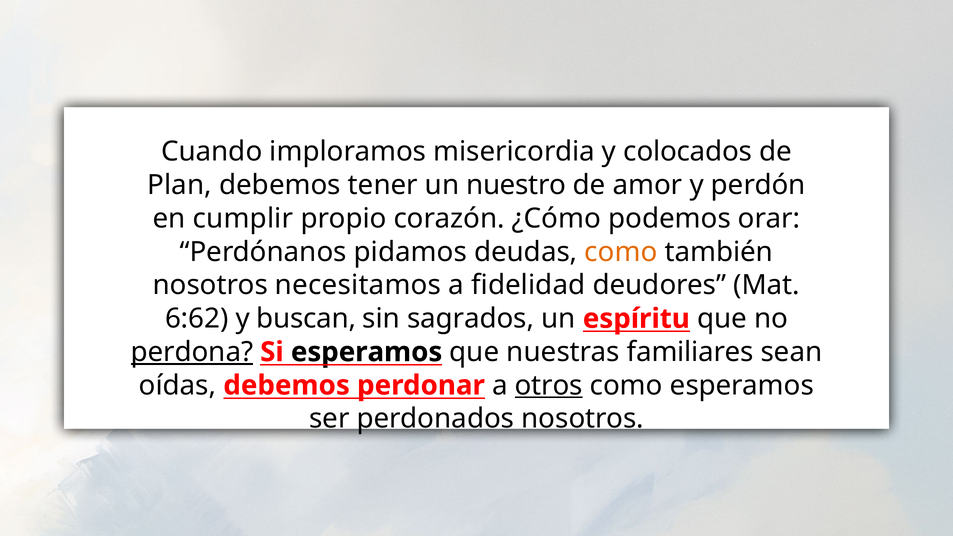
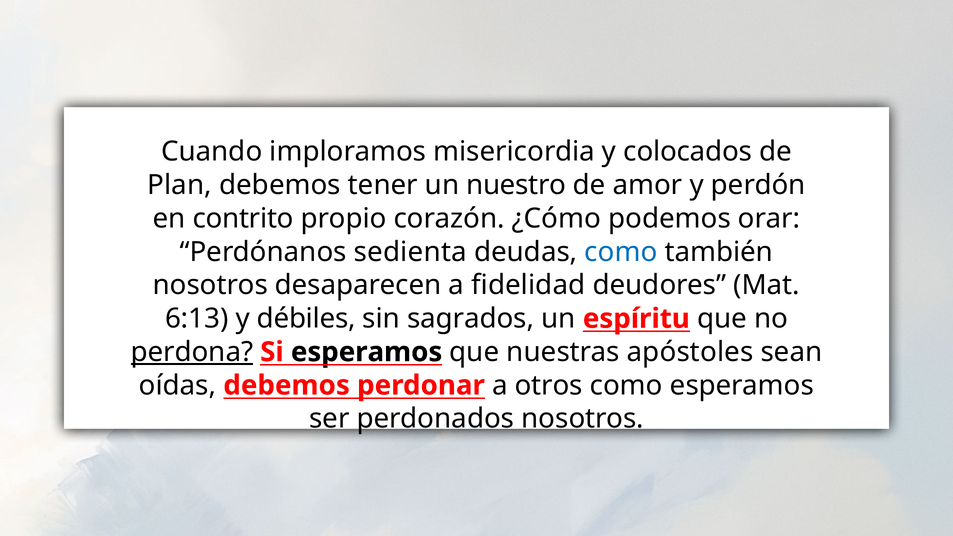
cumplir: cumplir -> contrito
pidamos: pidamos -> sedienta
como at (621, 252) colour: orange -> blue
necesitamos: necesitamos -> desaparecen
6:62: 6:62 -> 6:13
buscan: buscan -> débiles
familiares: familiares -> apóstoles
otros underline: present -> none
